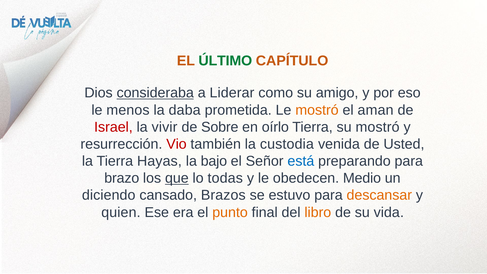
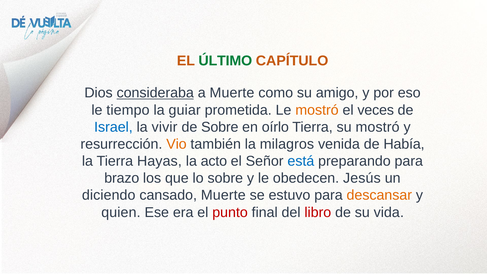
a Liderar: Liderar -> Muerte
menos: menos -> tiempo
daba: daba -> guiar
aman: aman -> veces
Israel colour: red -> blue
Vio colour: red -> orange
custodia: custodia -> milagros
Usted: Usted -> Había
bajo: bajo -> acto
que underline: present -> none
lo todas: todas -> sobre
Medio: Medio -> Jesús
cansado Brazos: Brazos -> Muerte
punto colour: orange -> red
libro colour: orange -> red
